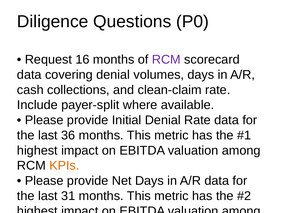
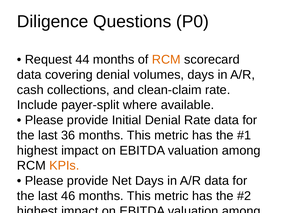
16: 16 -> 44
RCM at (166, 60) colour: purple -> orange
31: 31 -> 46
